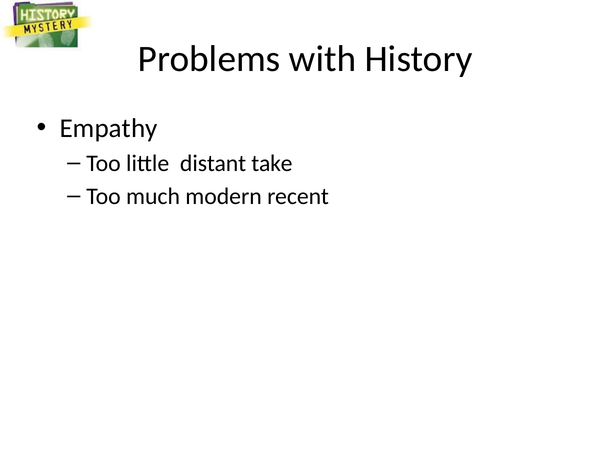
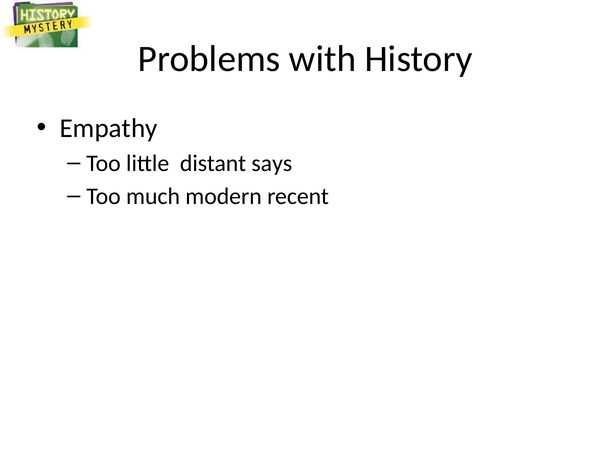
take: take -> says
